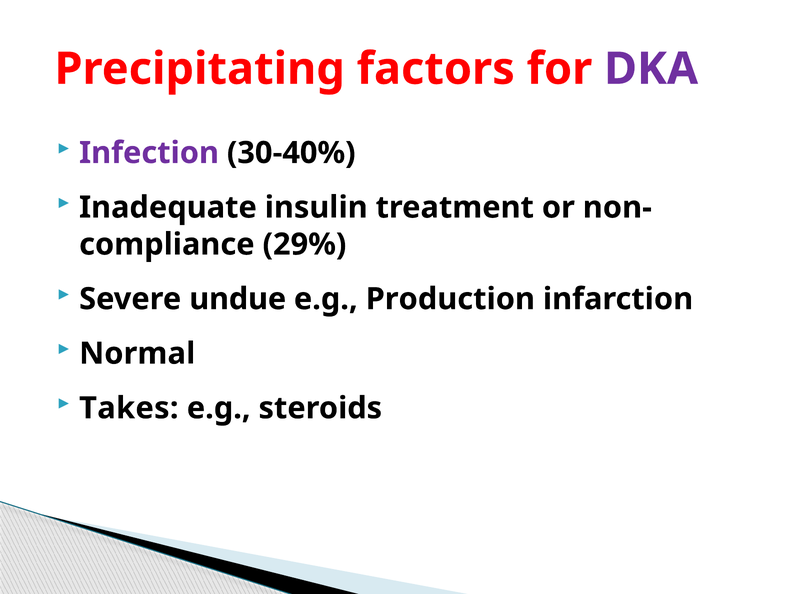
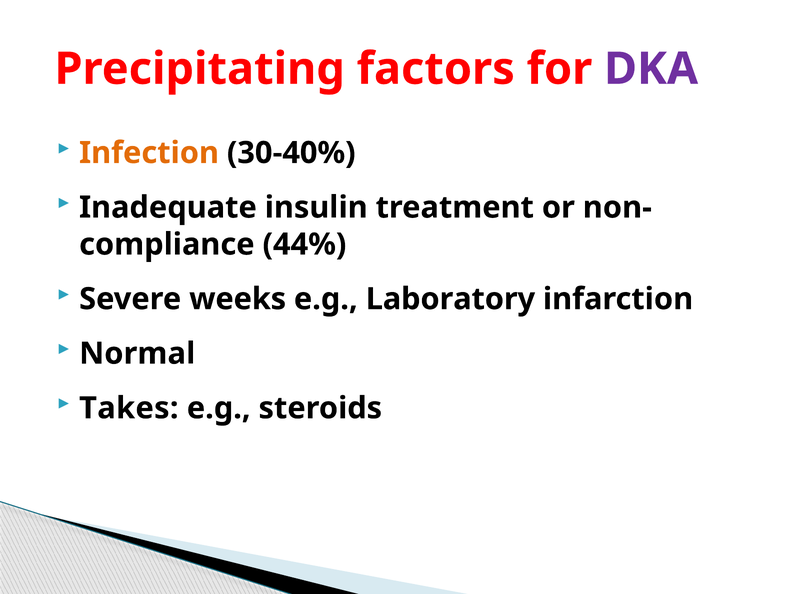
Infection colour: purple -> orange
29%: 29% -> 44%
undue: undue -> weeks
Production: Production -> Laboratory
